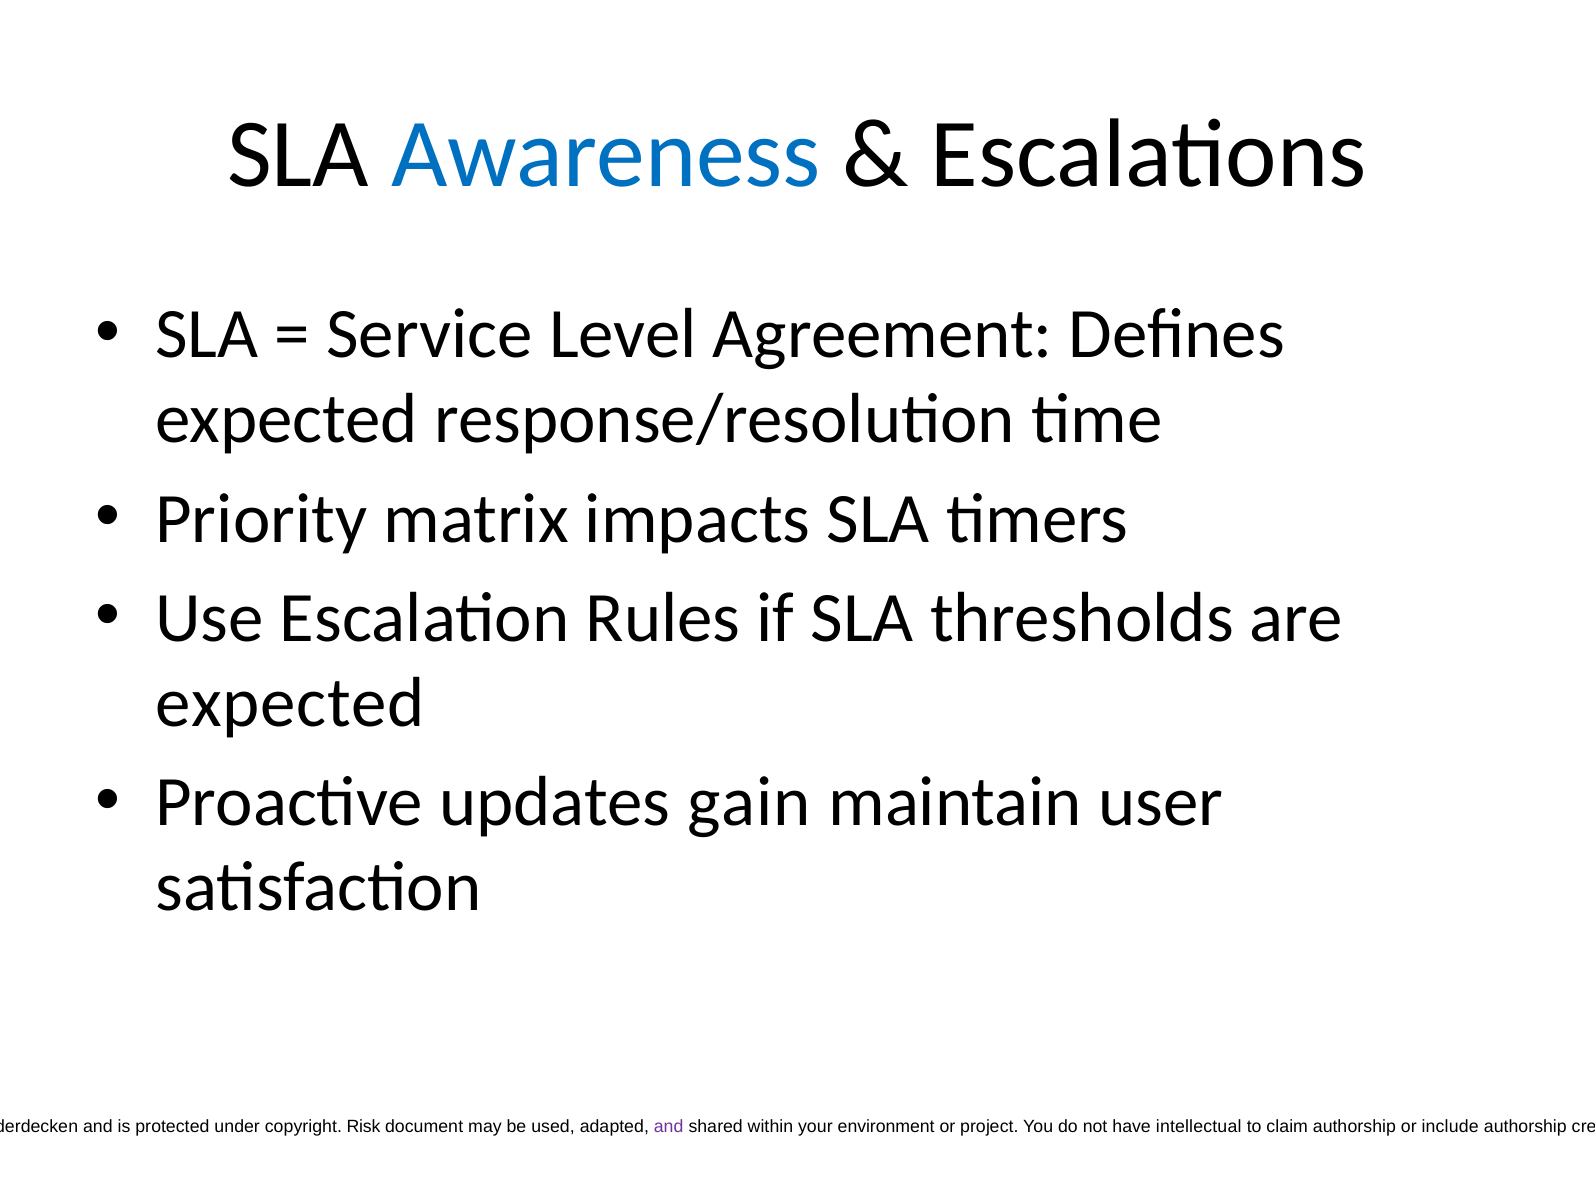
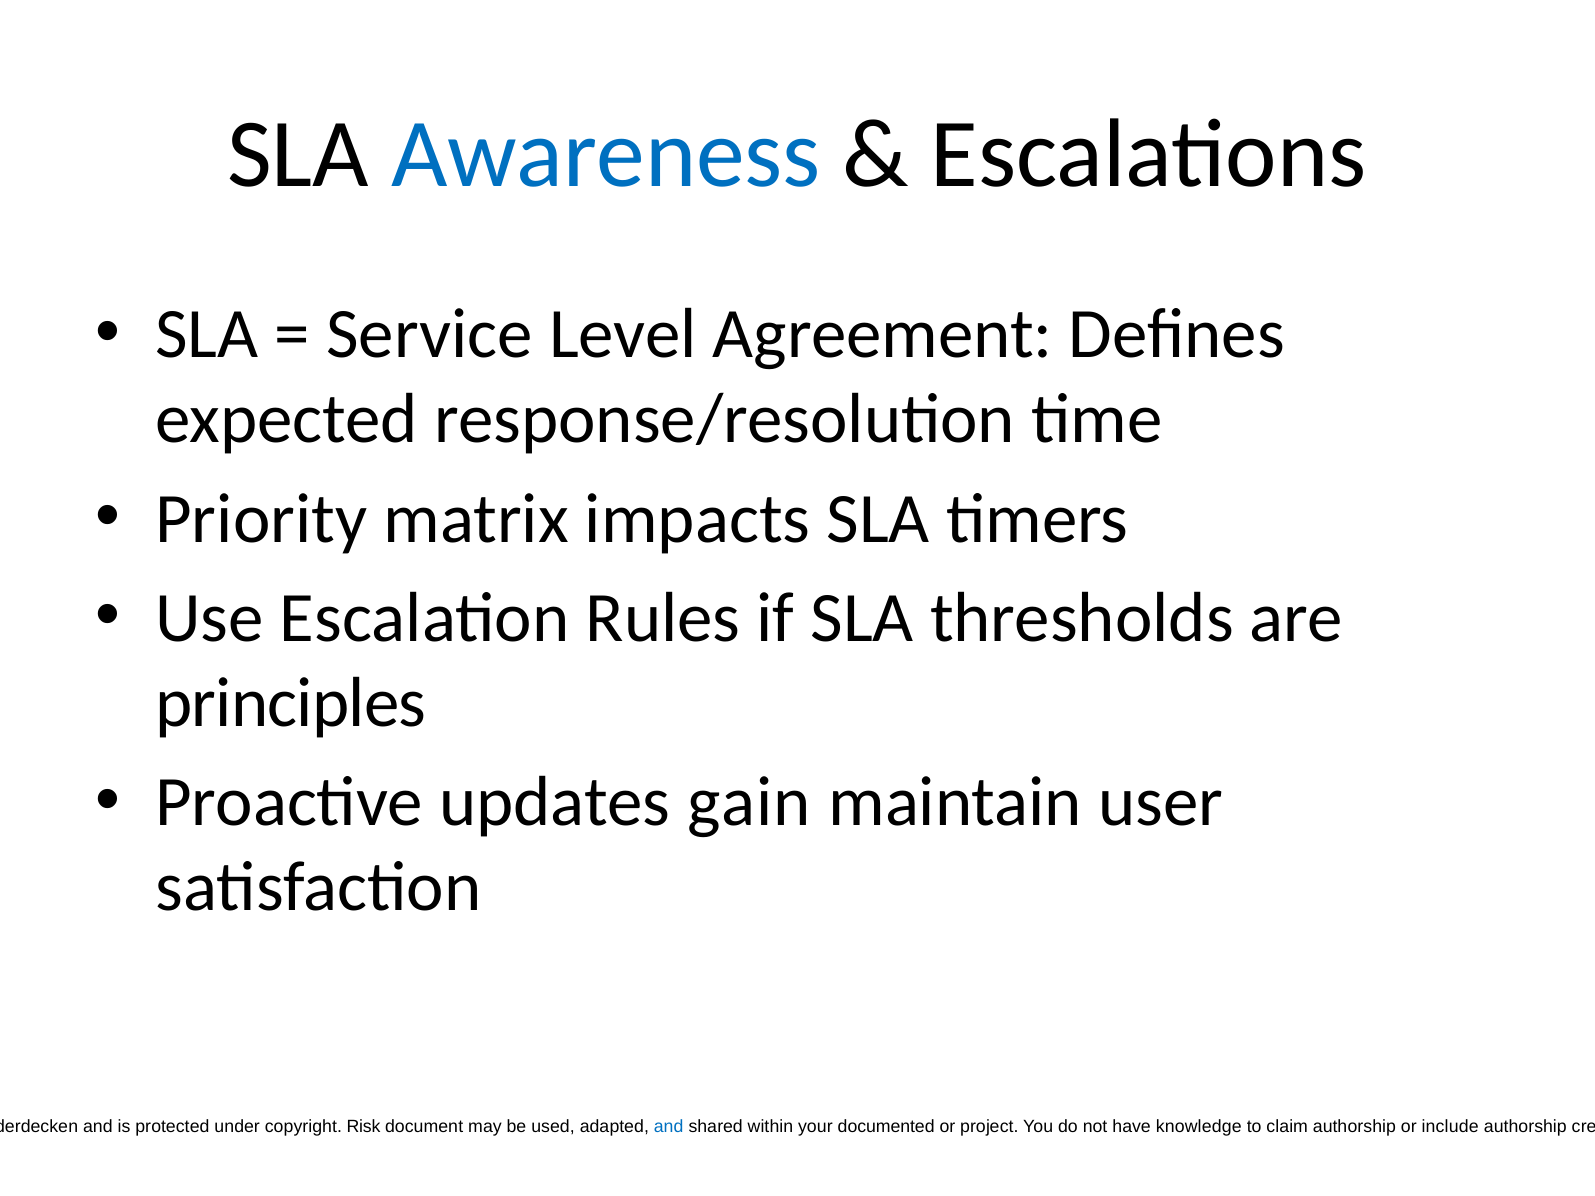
expected at (290, 703): expected -> principles
and at (669, 1127) colour: purple -> blue
your environment: environment -> documented
have intellectual: intellectual -> knowledge
